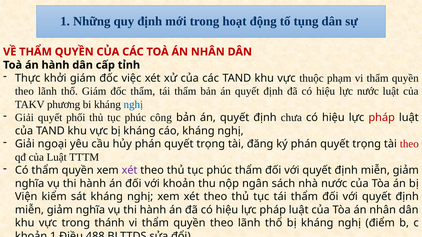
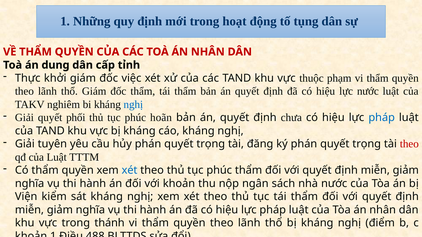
án hành: hành -> dung
phương: phương -> nghiêm
công: công -> hoãn
pháp at (382, 118) colour: red -> blue
ngoại: ngoại -> tuyên
xét at (130, 171) colour: purple -> blue
